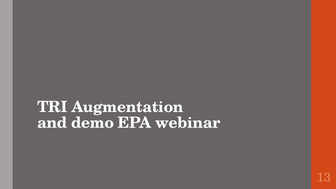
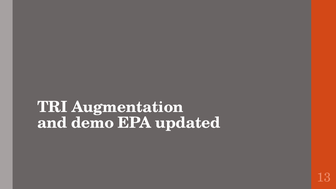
webinar: webinar -> updated
